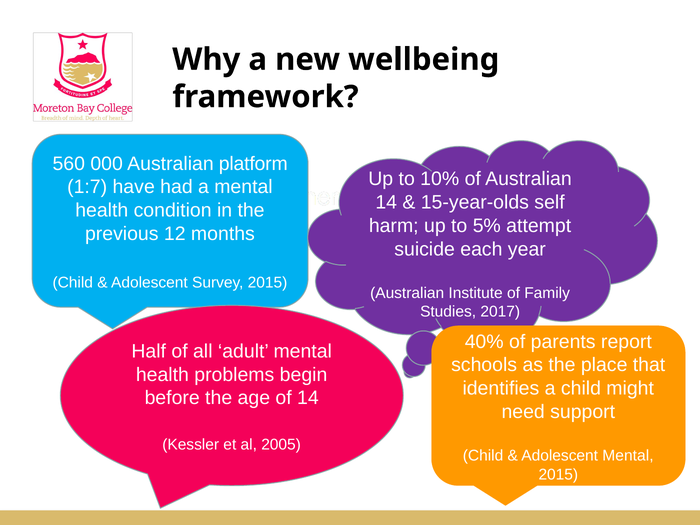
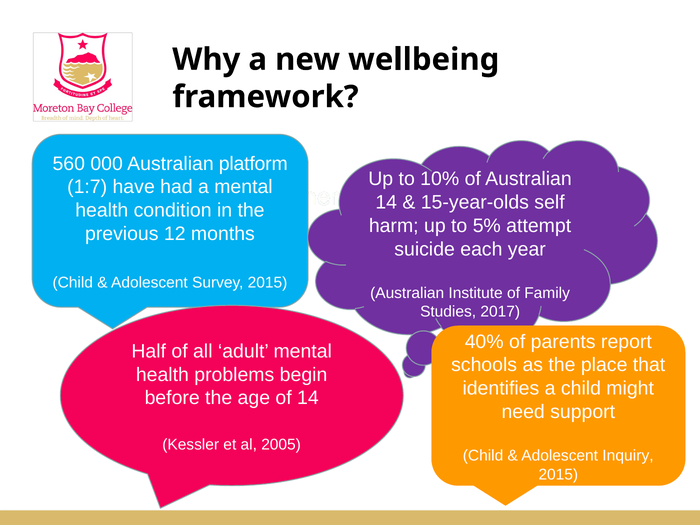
Adolescent Mental: Mental -> Inquiry
